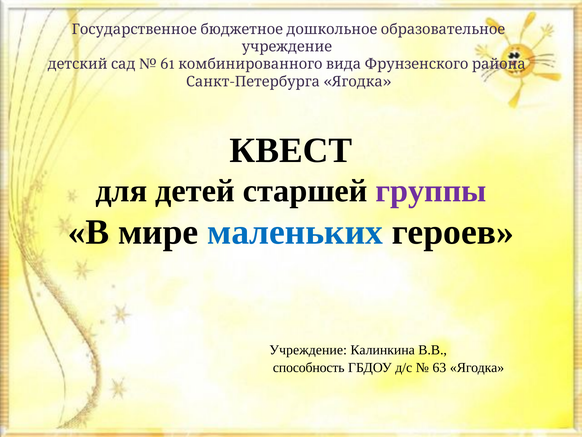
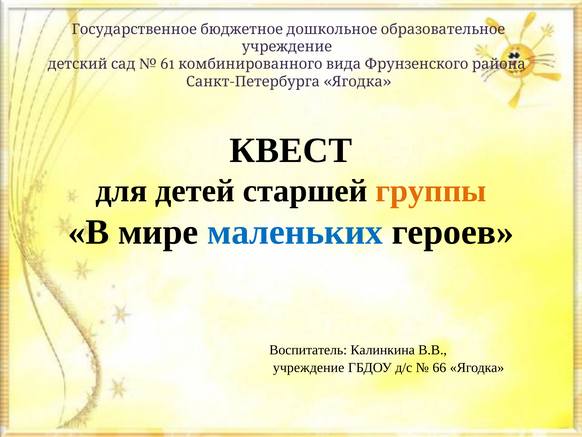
группы colour: purple -> orange
Учреждение at (308, 350): Учреждение -> Воспитатель
способность at (309, 367): способность -> учреждение
63: 63 -> 66
